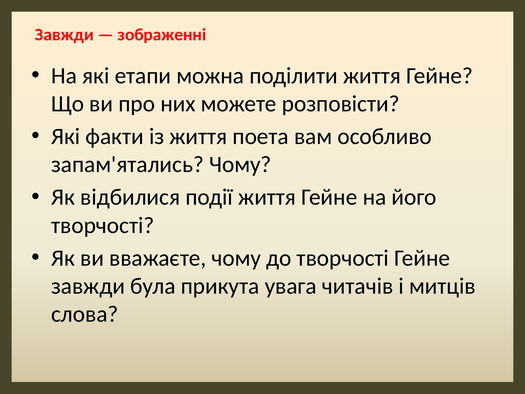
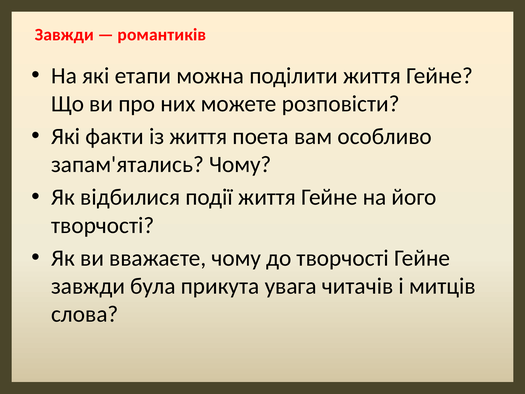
зображенні: зображенні -> романтиків
